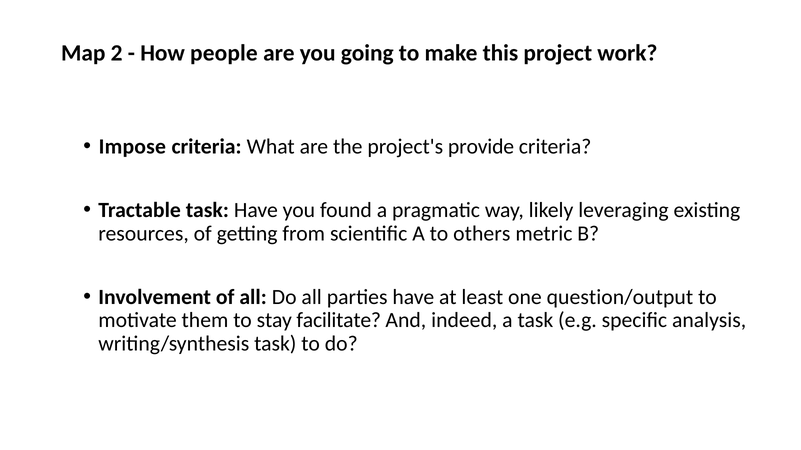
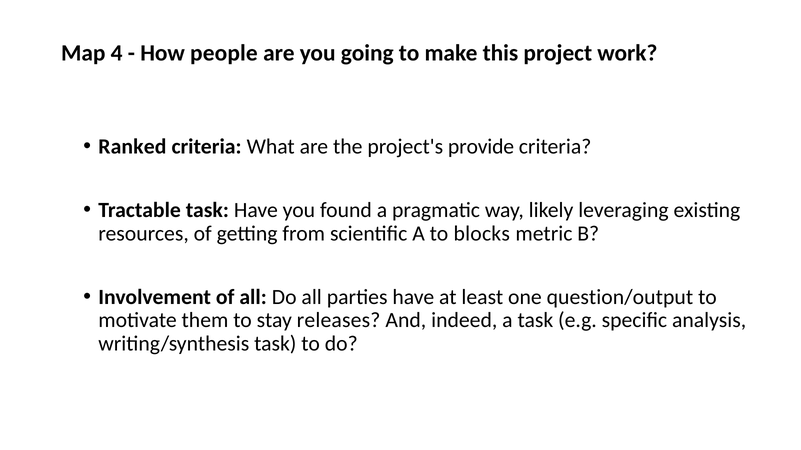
2: 2 -> 4
Impose: Impose -> Ranked
others: others -> blocks
facilitate: facilitate -> releases
